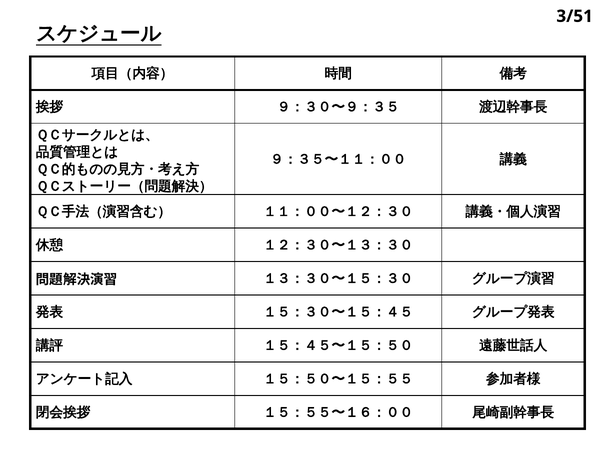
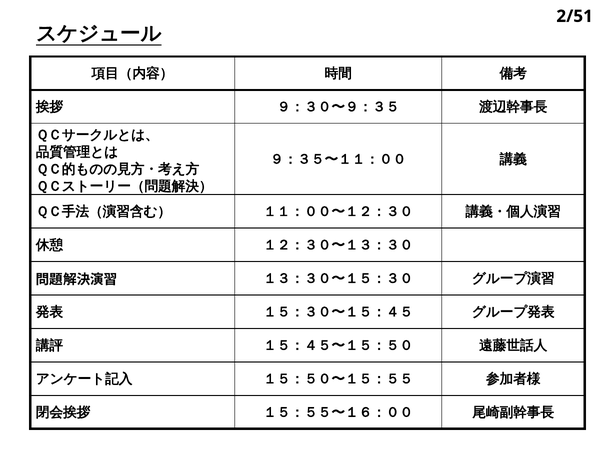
3/51: 3/51 -> 2/51
